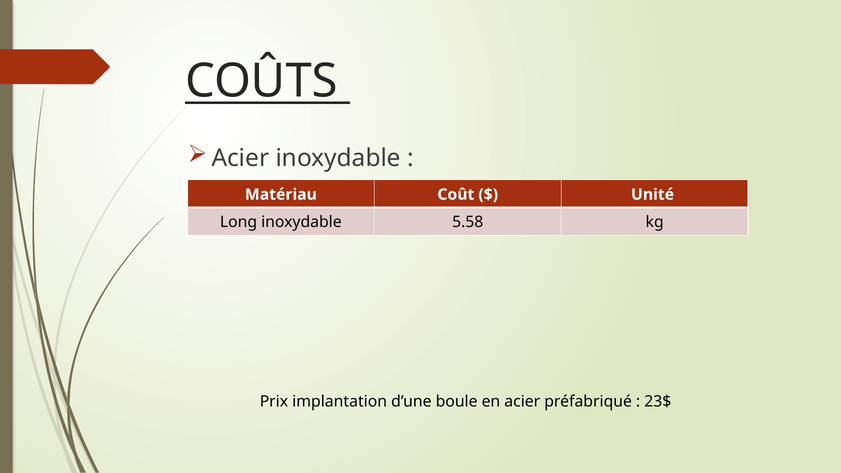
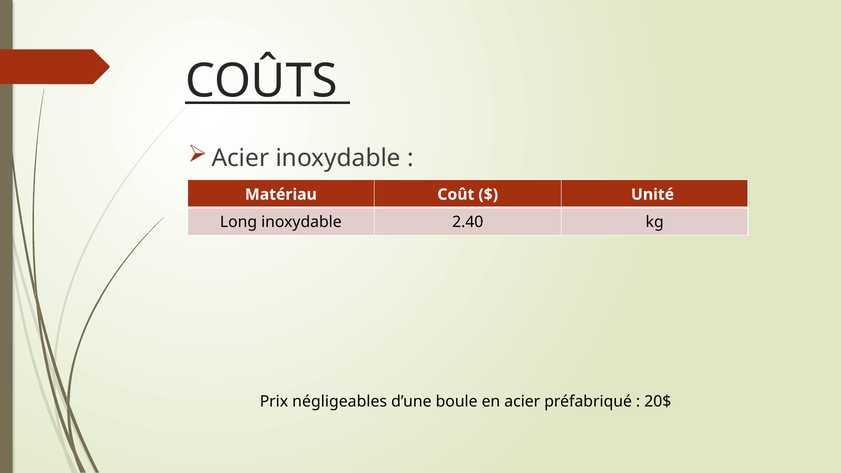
5.58: 5.58 -> 2.40
implantation: implantation -> négligeables
23$: 23$ -> 20$
